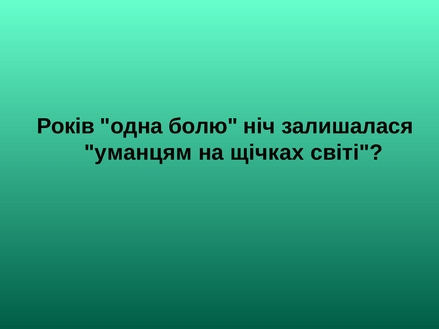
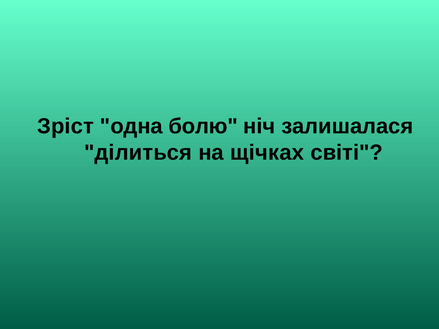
Років: Років -> Зріст
уманцям: уманцям -> ділиться
